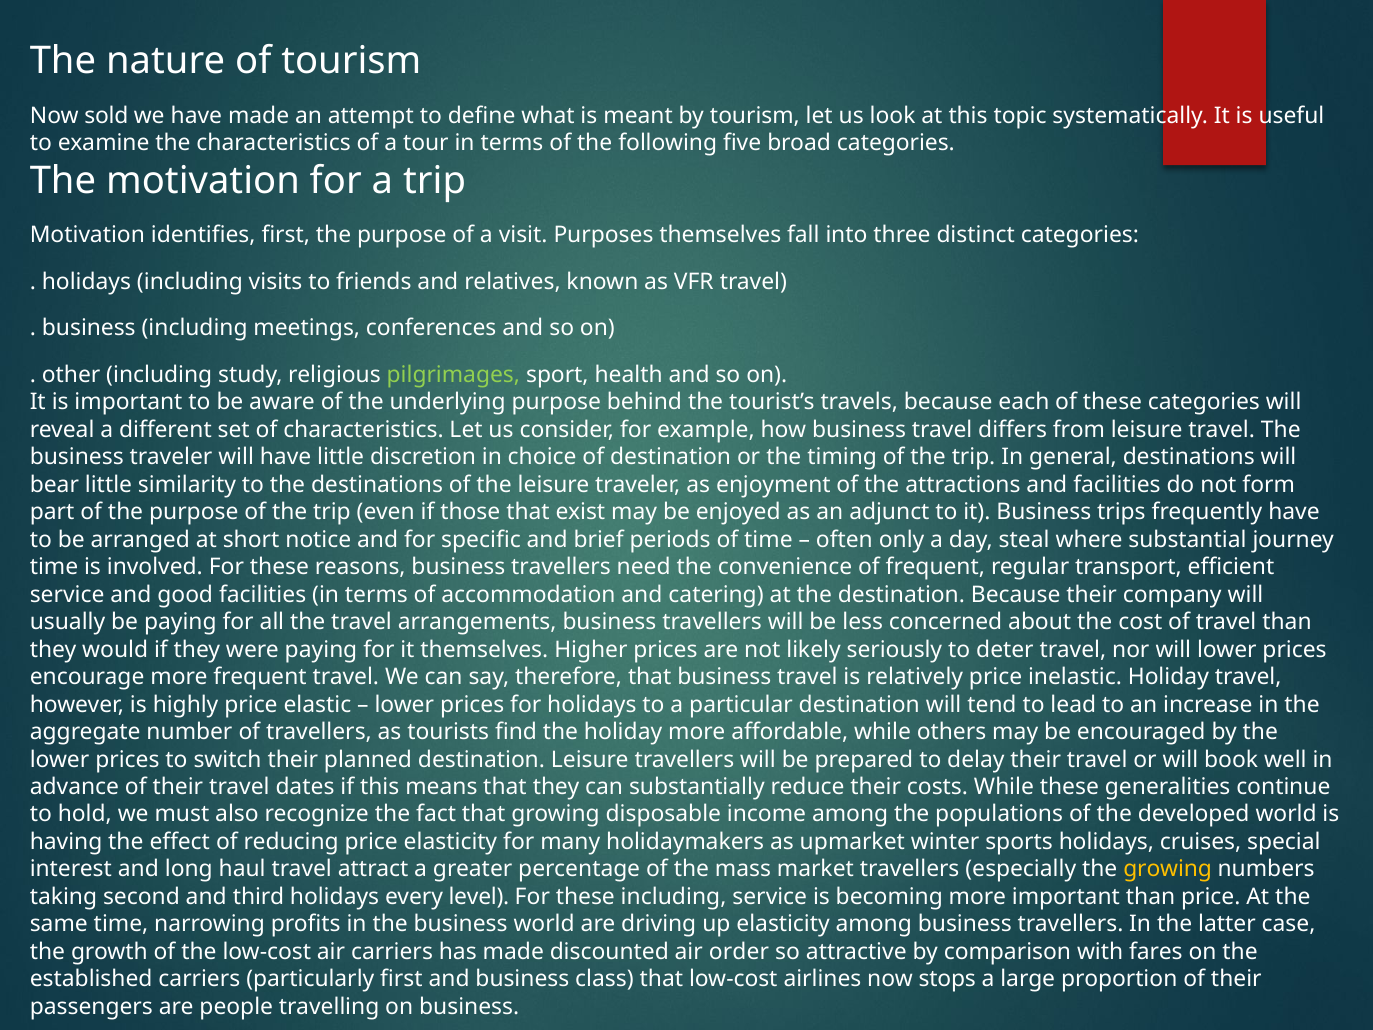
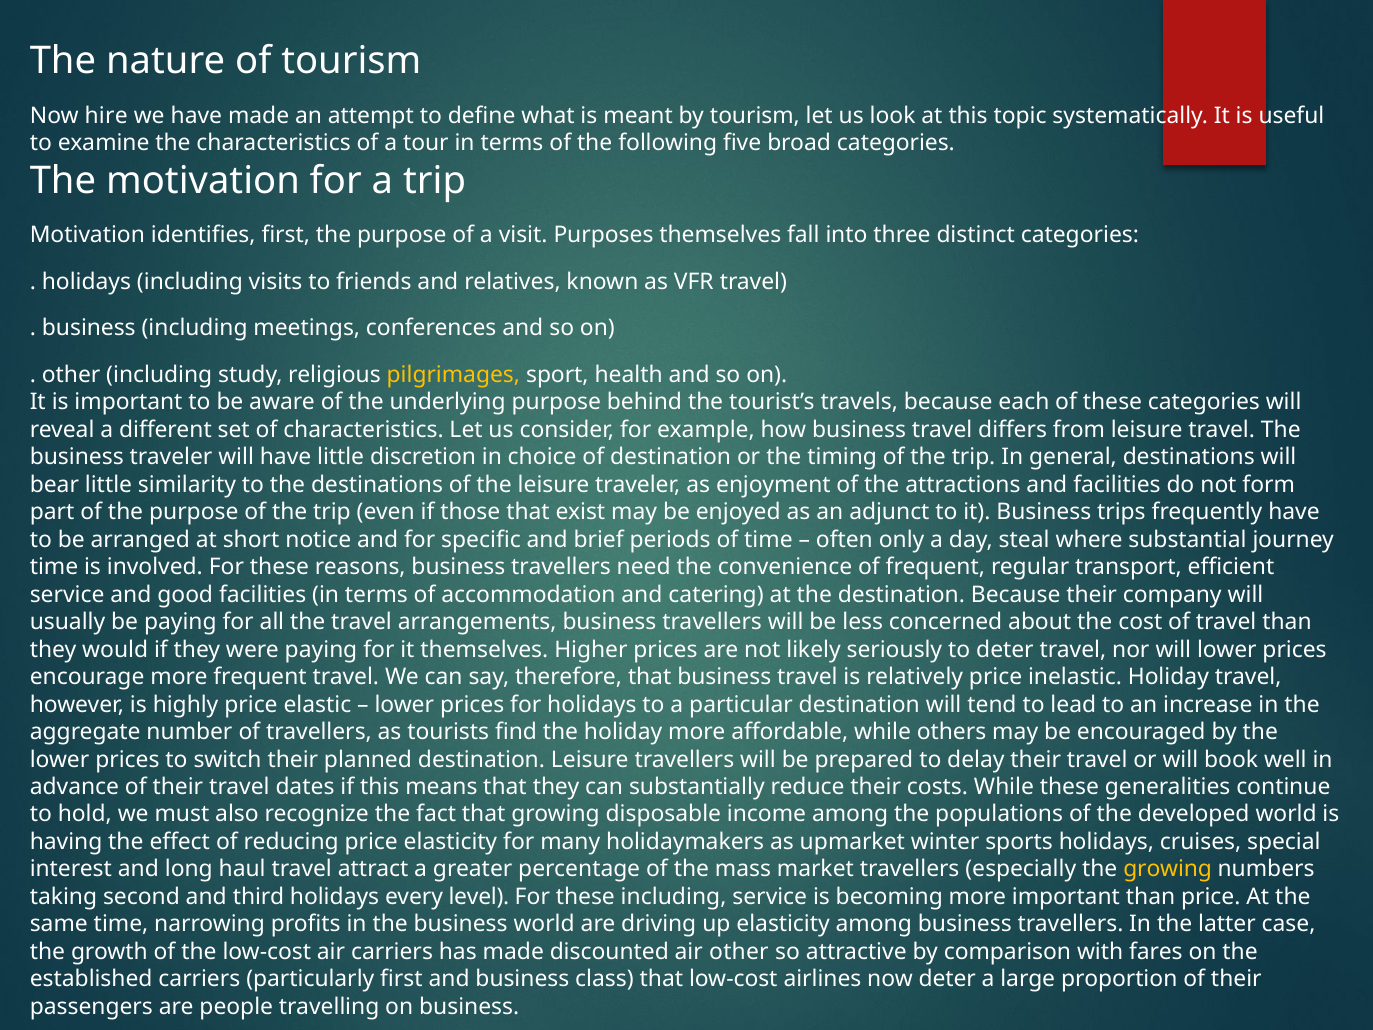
sold: sold -> hire
pilgrimages colour: light green -> yellow
air order: order -> other
now stops: stops -> deter
